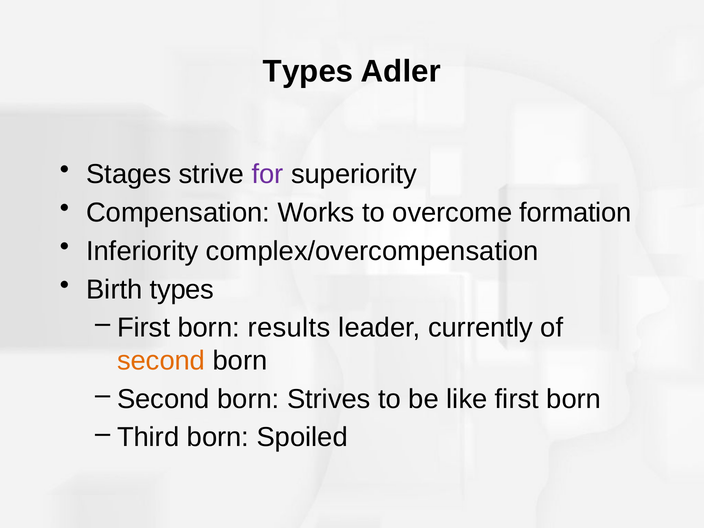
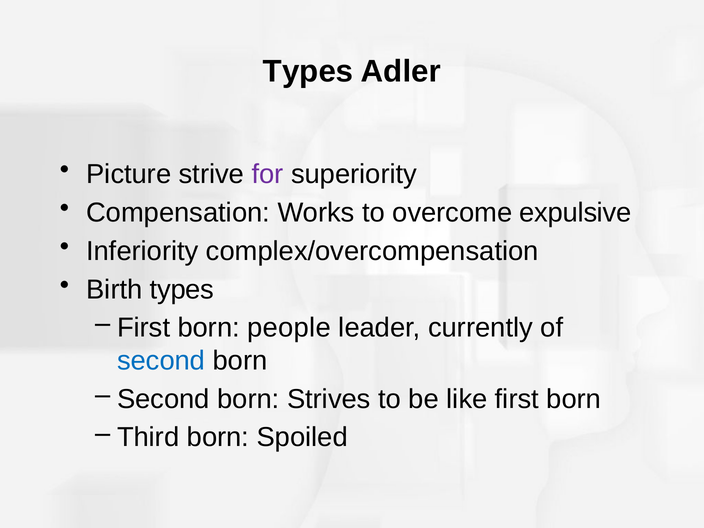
Stages: Stages -> Picture
formation: formation -> expulsive
results: results -> people
second at (161, 361) colour: orange -> blue
